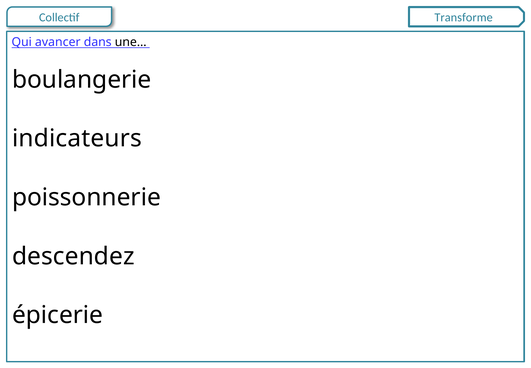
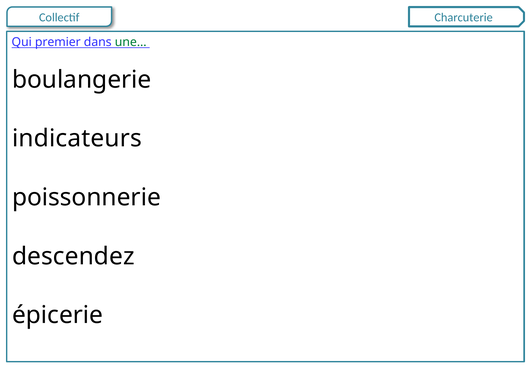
Transforme: Transforme -> Charcuterie
avancer: avancer -> premier
une… colour: black -> green
